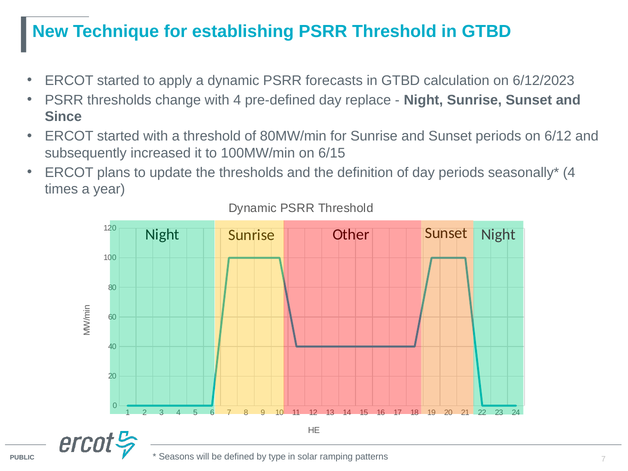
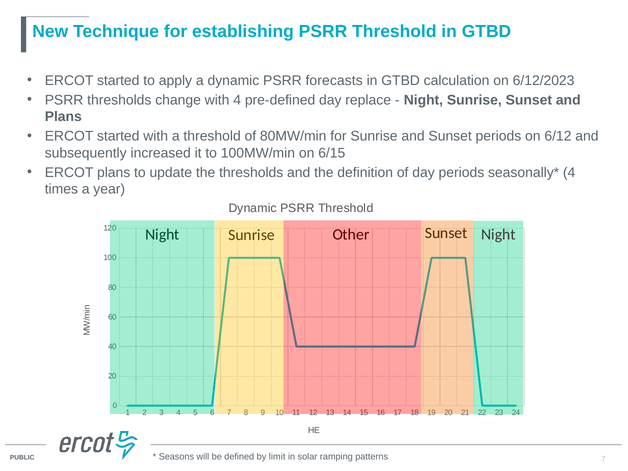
Since at (63, 117): Since -> Plans
type: type -> limit
